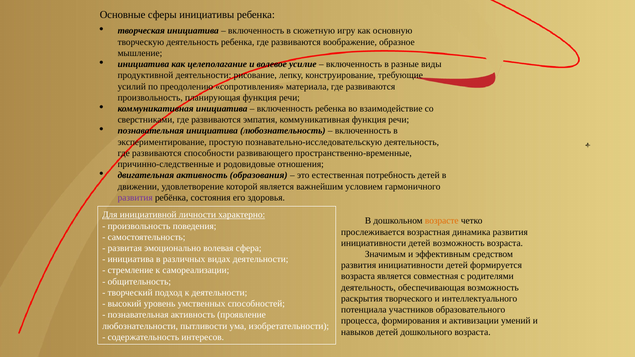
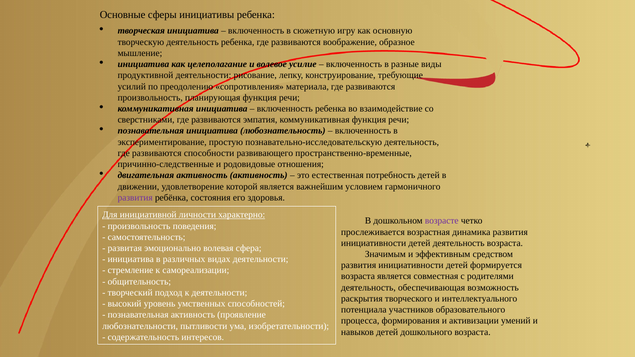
активность образования: образования -> активность
возрасте colour: orange -> purple
детей возможность: возможность -> деятельность
